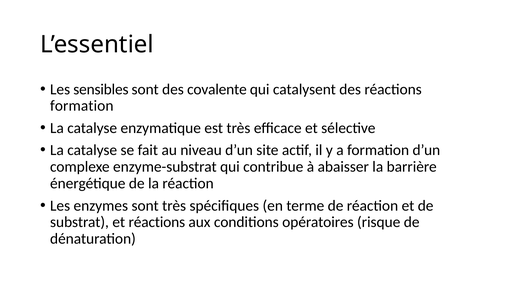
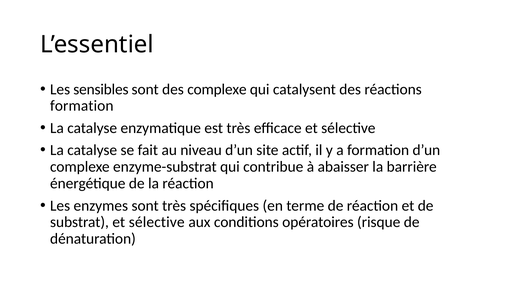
des covalente: covalente -> complexe
substrat et réactions: réactions -> sélective
